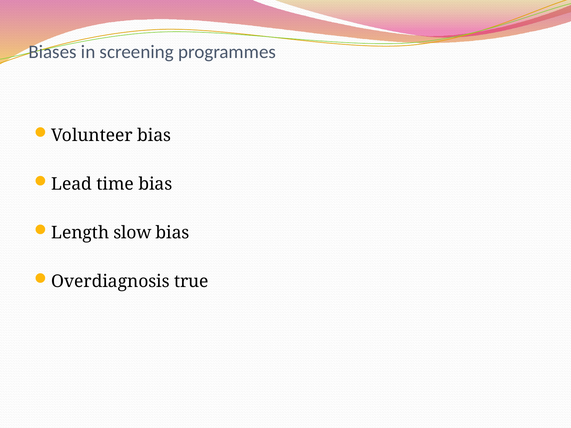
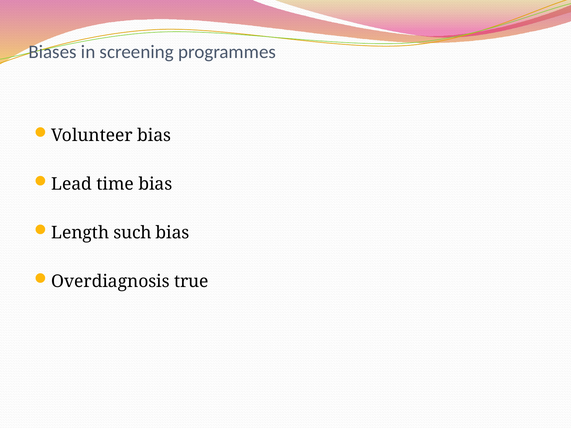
slow: slow -> such
